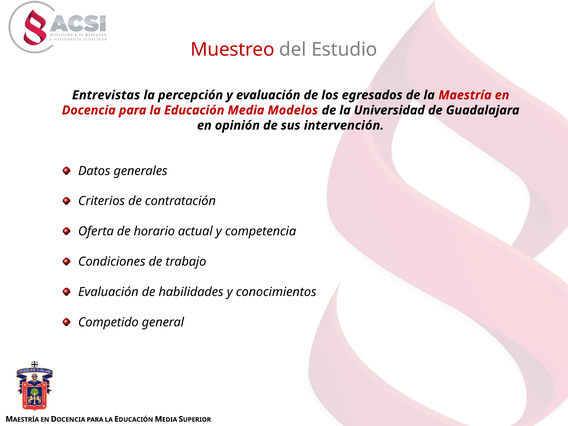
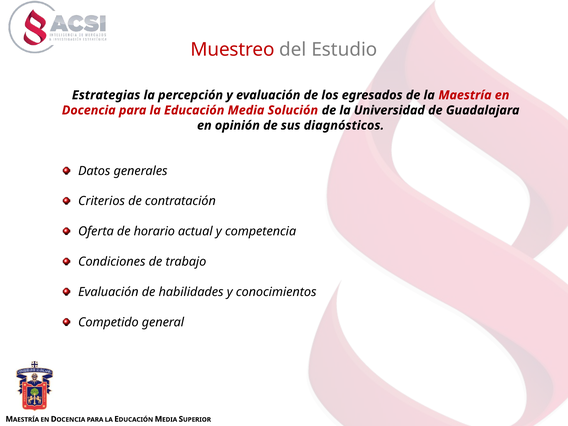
Entrevistas: Entrevistas -> Estrategias
Modelos: Modelos -> Solución
intervención: intervención -> diagnósticos
